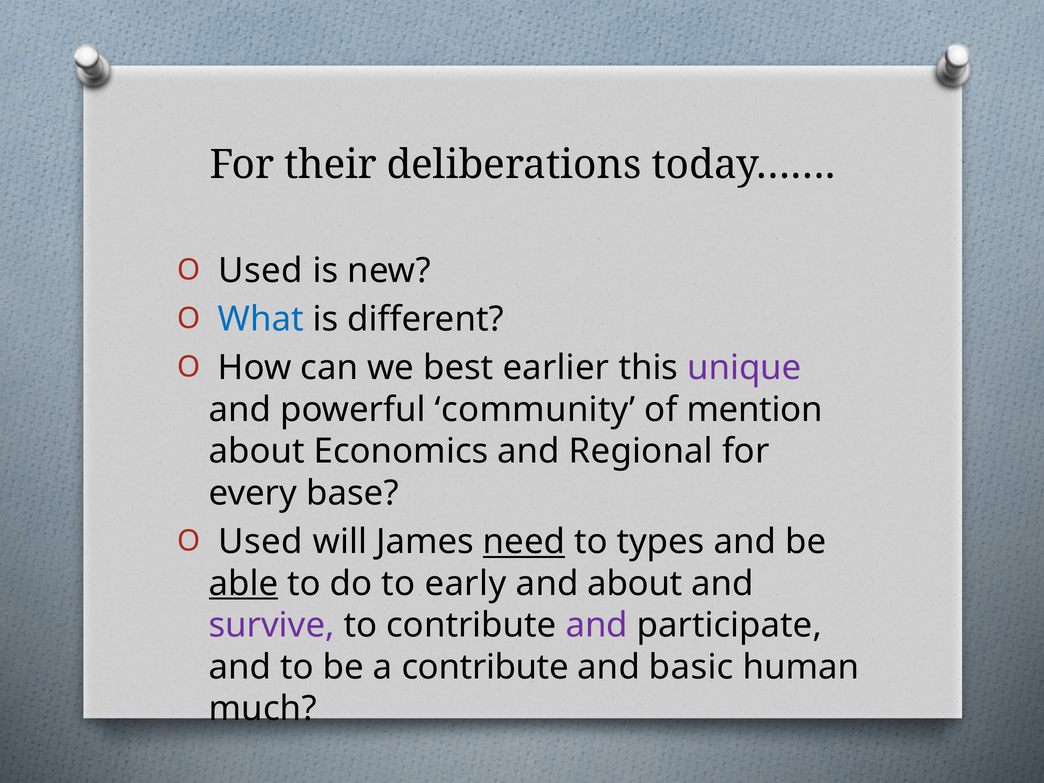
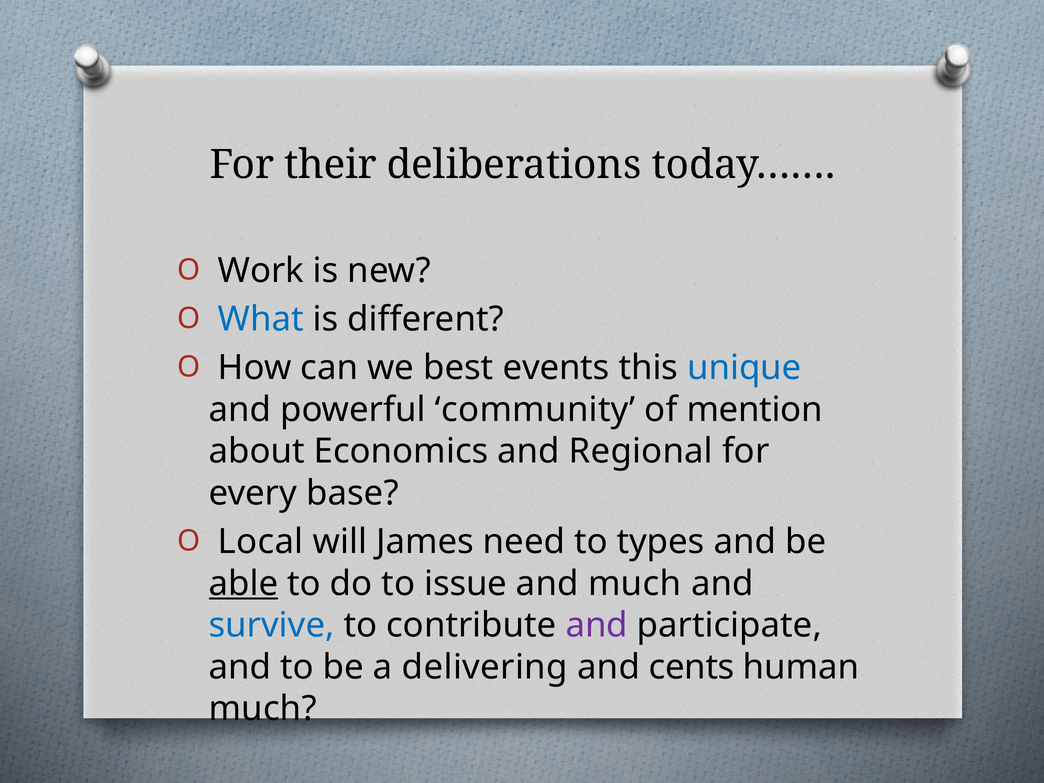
Used at (261, 271): Used -> Work
earlier: earlier -> events
unique colour: purple -> blue
Used at (261, 542): Used -> Local
need underline: present -> none
early: early -> issue
and about: about -> much
survive colour: purple -> blue
a contribute: contribute -> delivering
basic: basic -> cents
